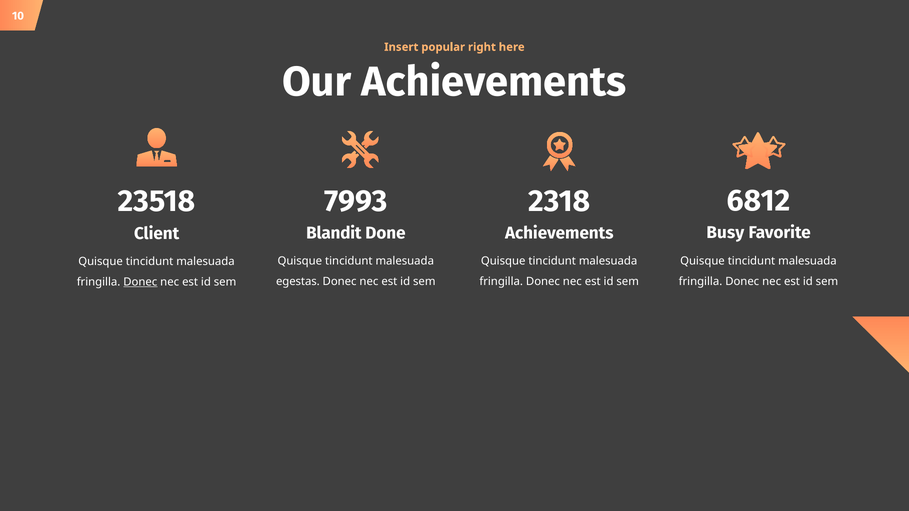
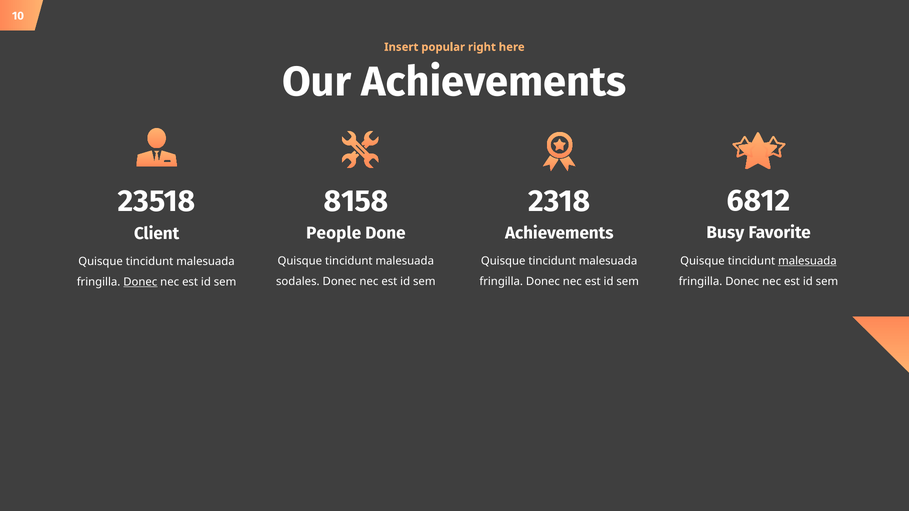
7993: 7993 -> 8158
Blandit: Blandit -> People
malesuada at (807, 261) underline: none -> present
egestas: egestas -> sodales
